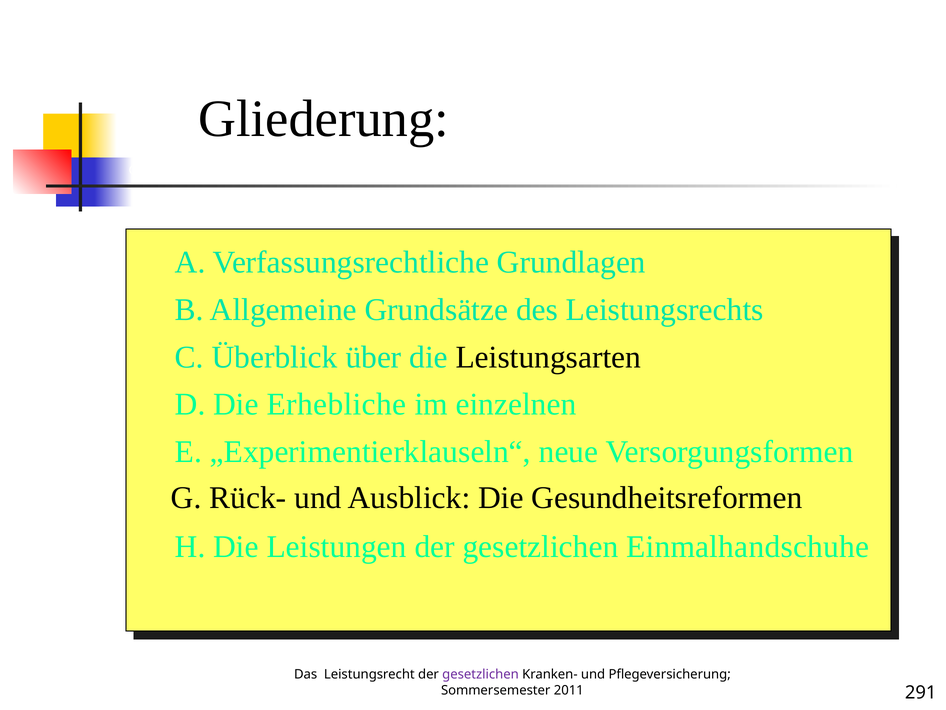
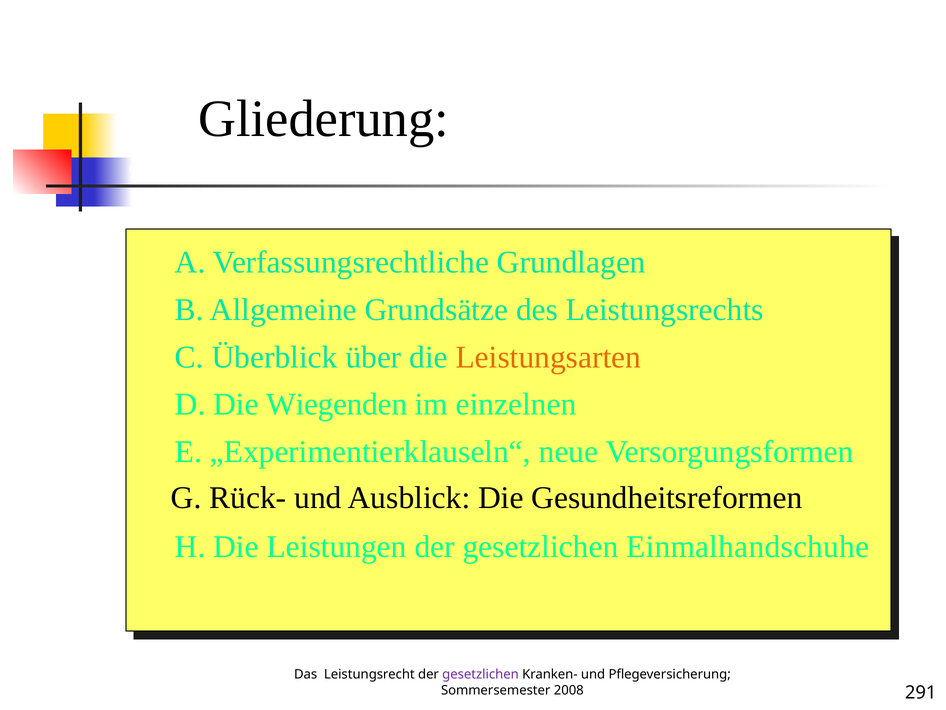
Leistungsarten colour: black -> orange
Erhebliche: Erhebliche -> Wiegenden
2011: 2011 -> 2008
